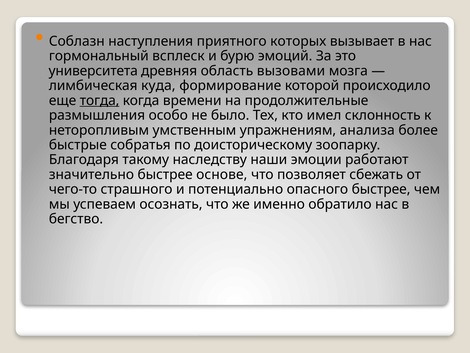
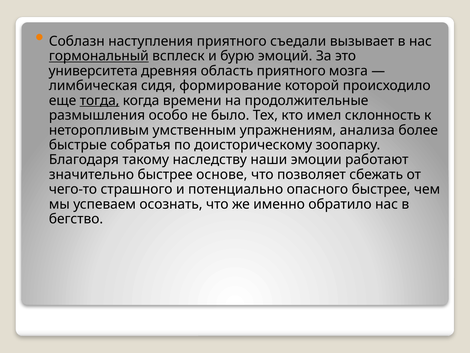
которых: которых -> съедали
гормональный underline: none -> present
область вызовами: вызовами -> приятного
куда: куда -> сидя
